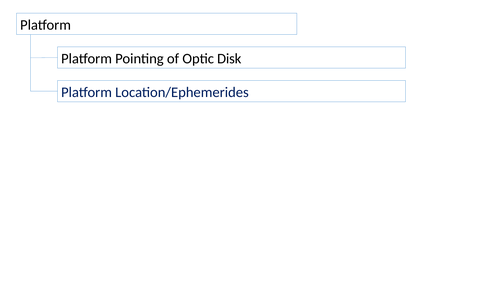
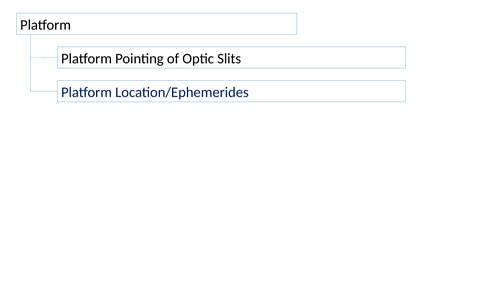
Disk: Disk -> Slits
